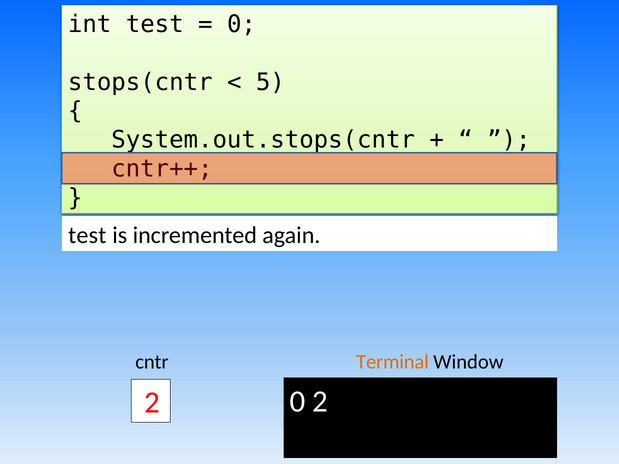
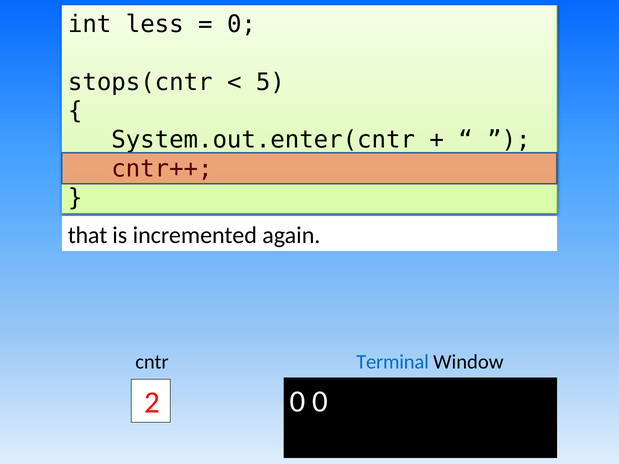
int test: test -> less
System.out.stops(cntr: System.out.stops(cntr -> System.out.enter(cntr
test at (87, 235): test -> that
Terminal colour: orange -> blue
0 2: 2 -> 0
